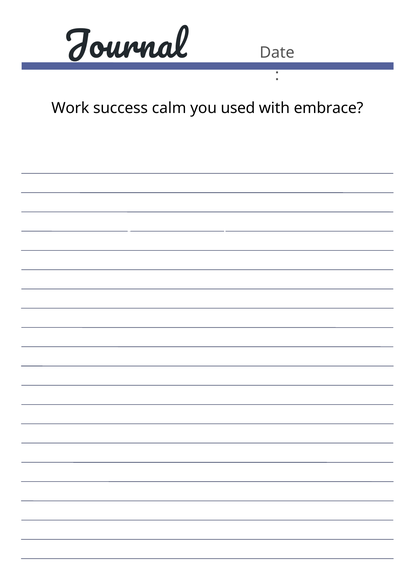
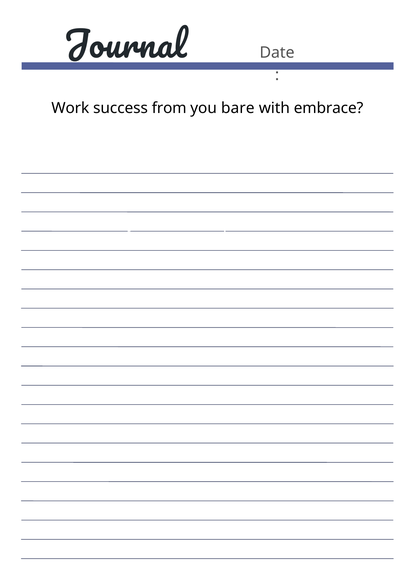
calm: calm -> from
used: used -> bare
